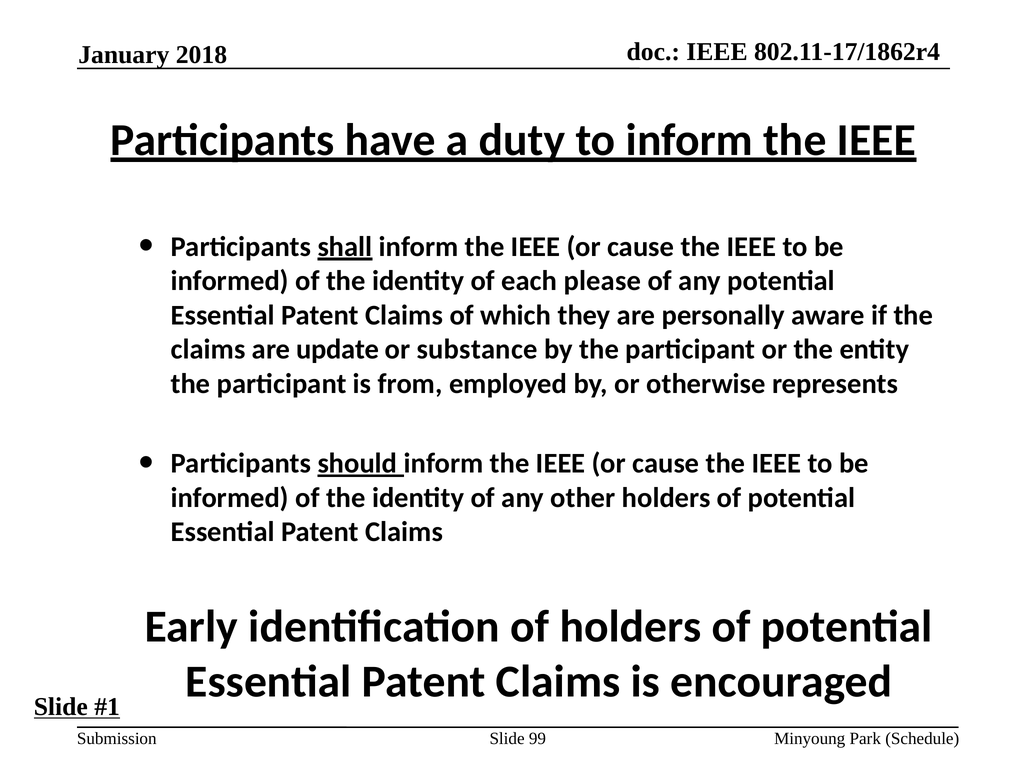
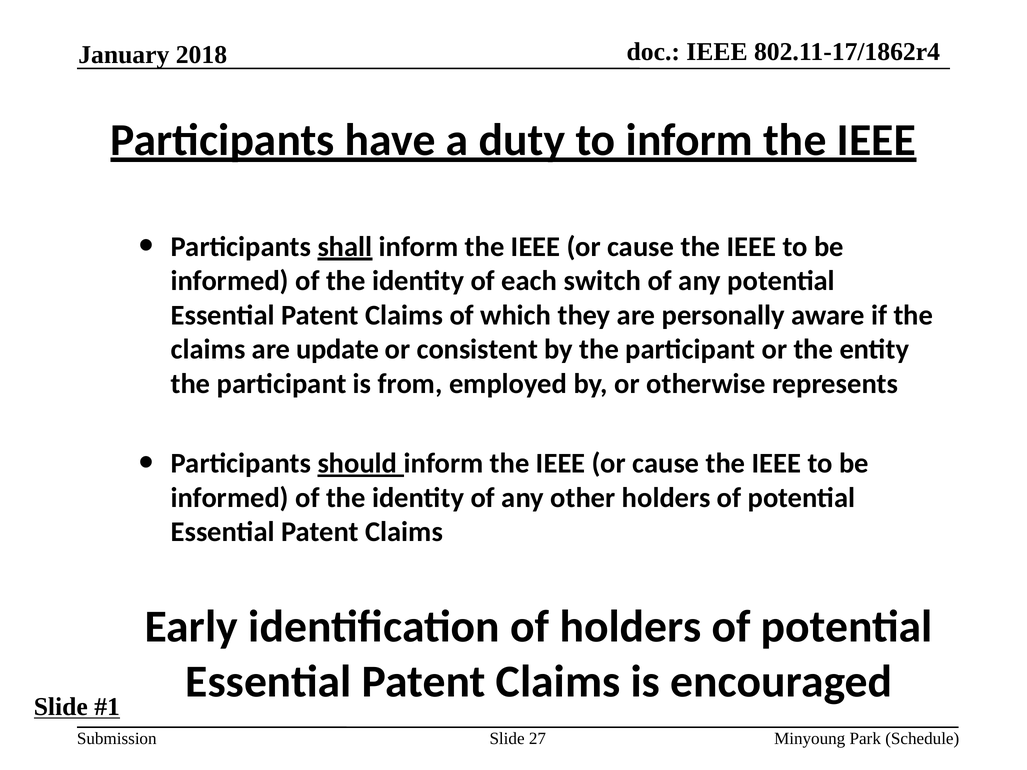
please: please -> switch
substance: substance -> consistent
99: 99 -> 27
